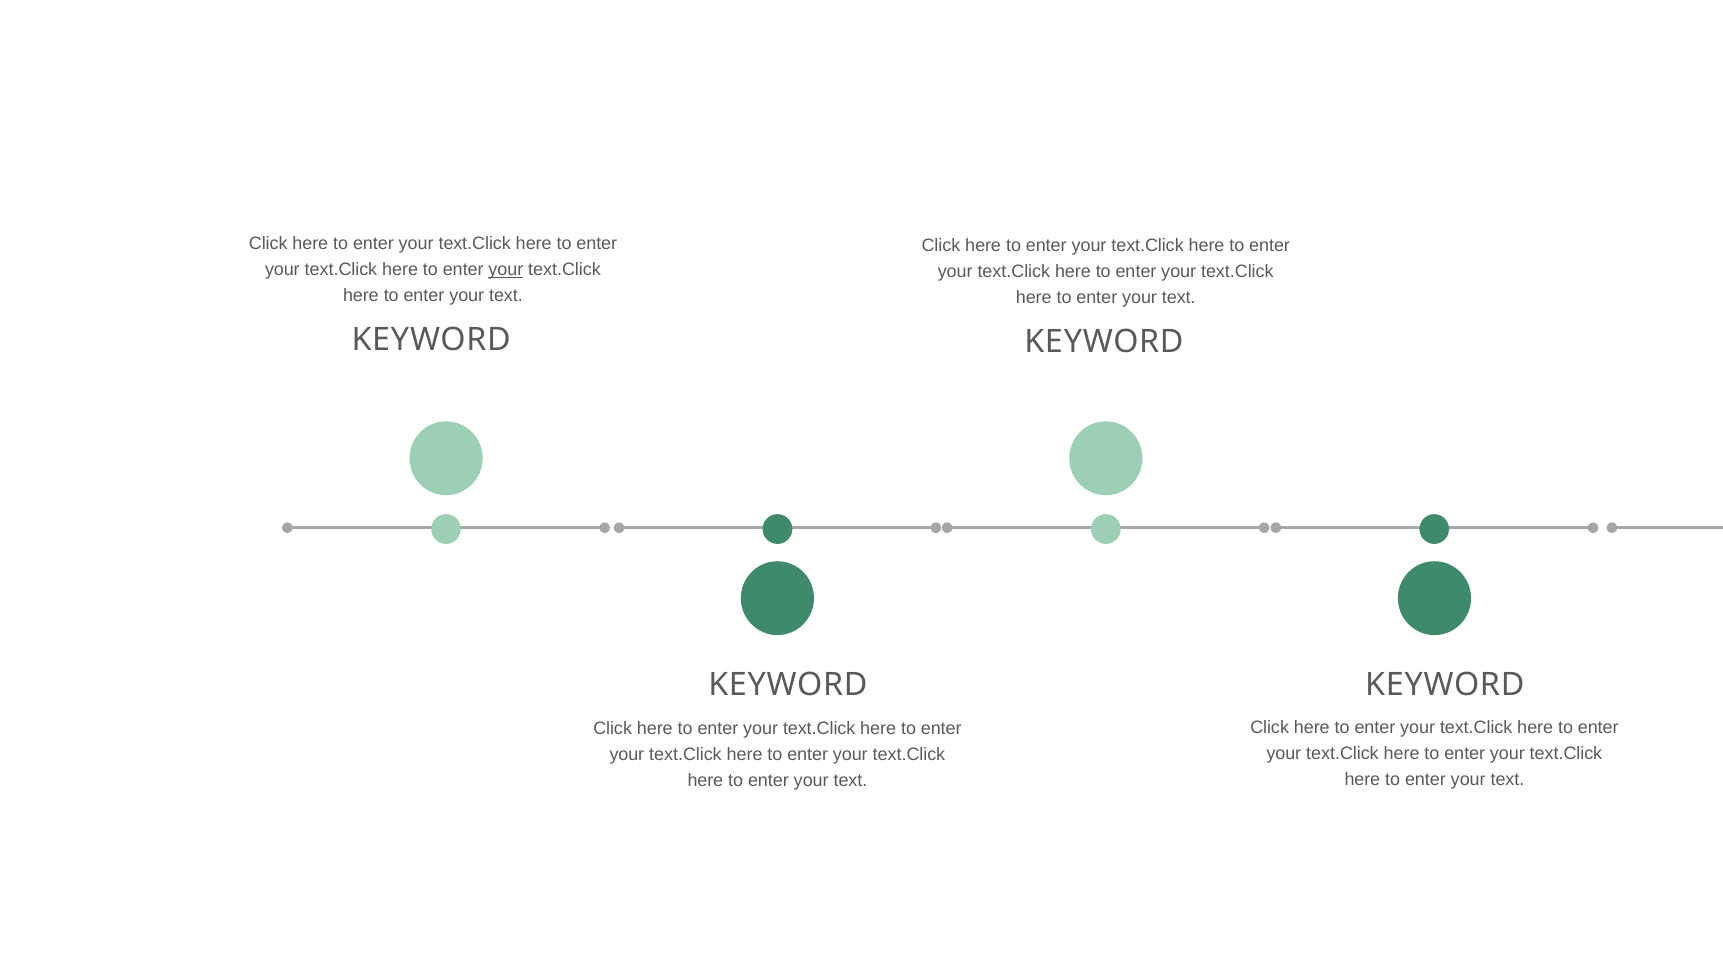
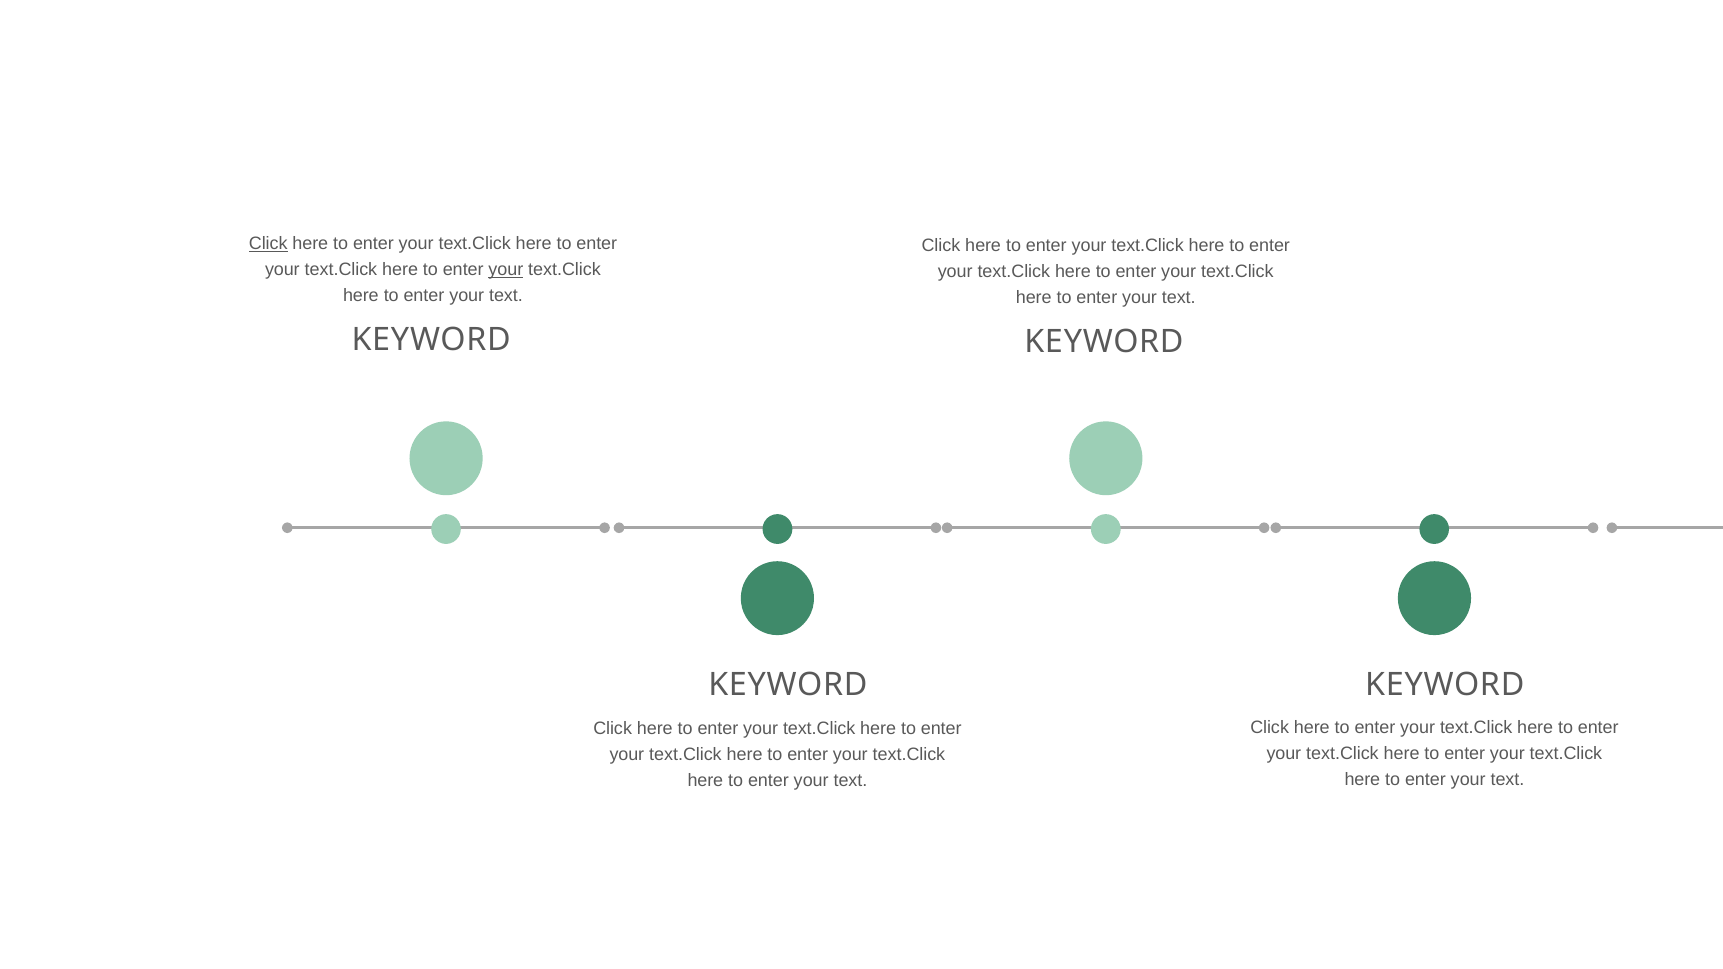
Click at (268, 244) underline: none -> present
